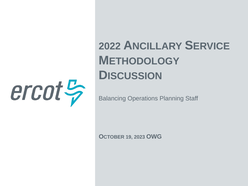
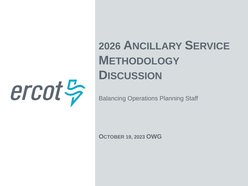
2022: 2022 -> 2026
